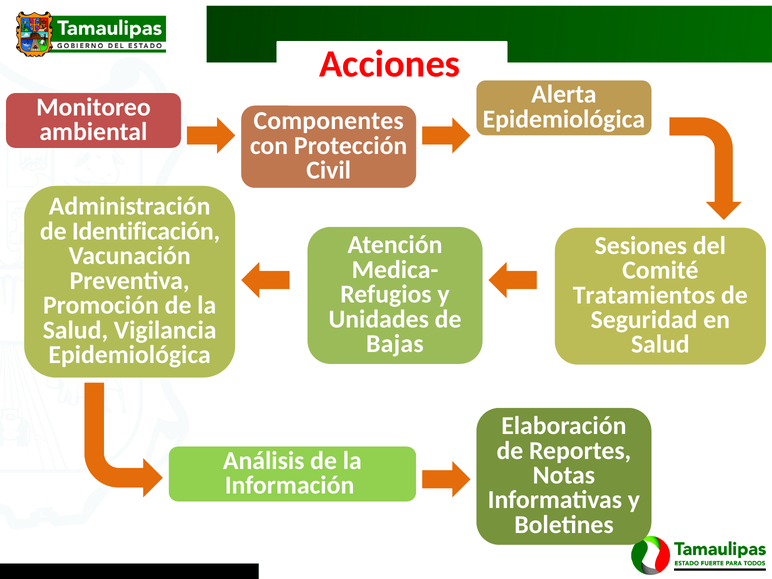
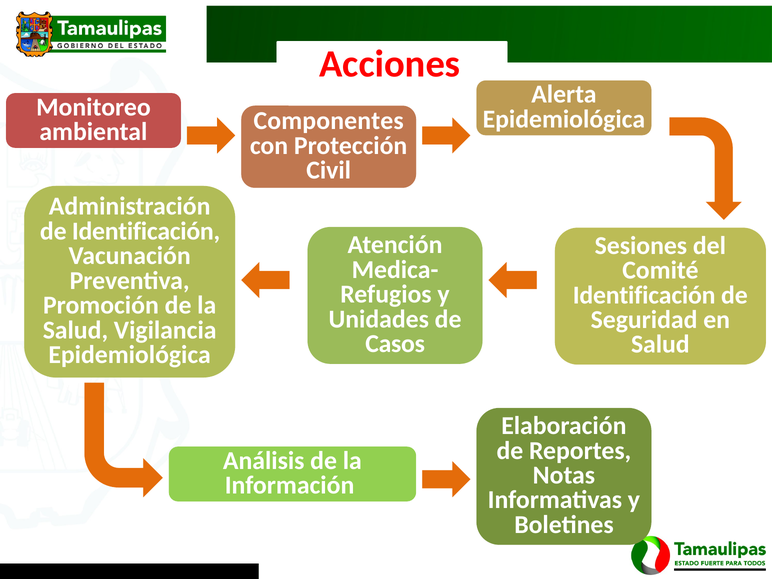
Tratamientos at (644, 295): Tratamientos -> Identificación
Bajas: Bajas -> Casos
